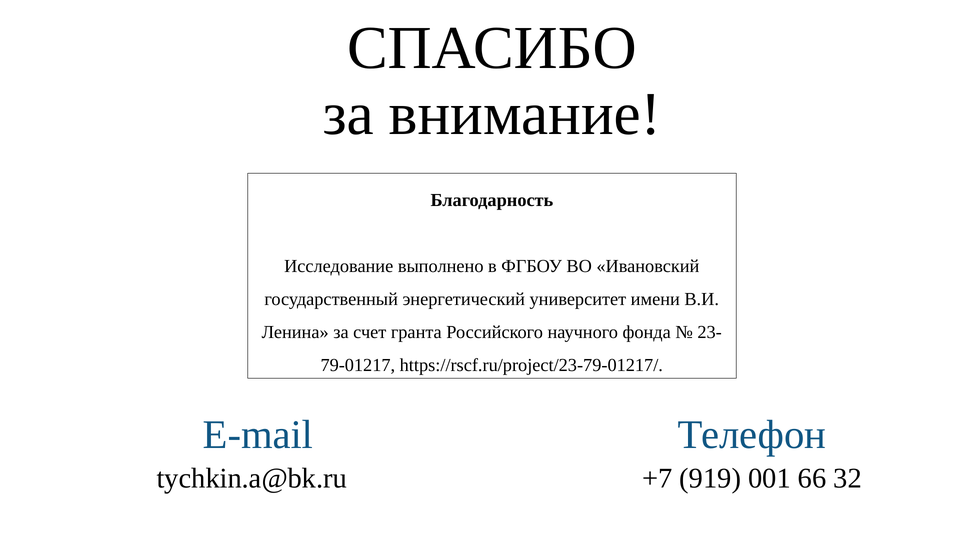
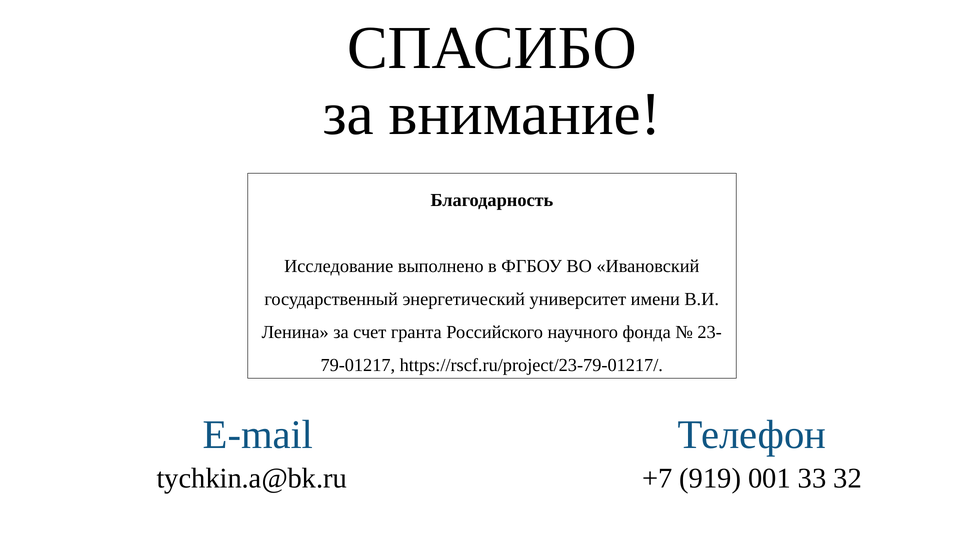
66: 66 -> 33
